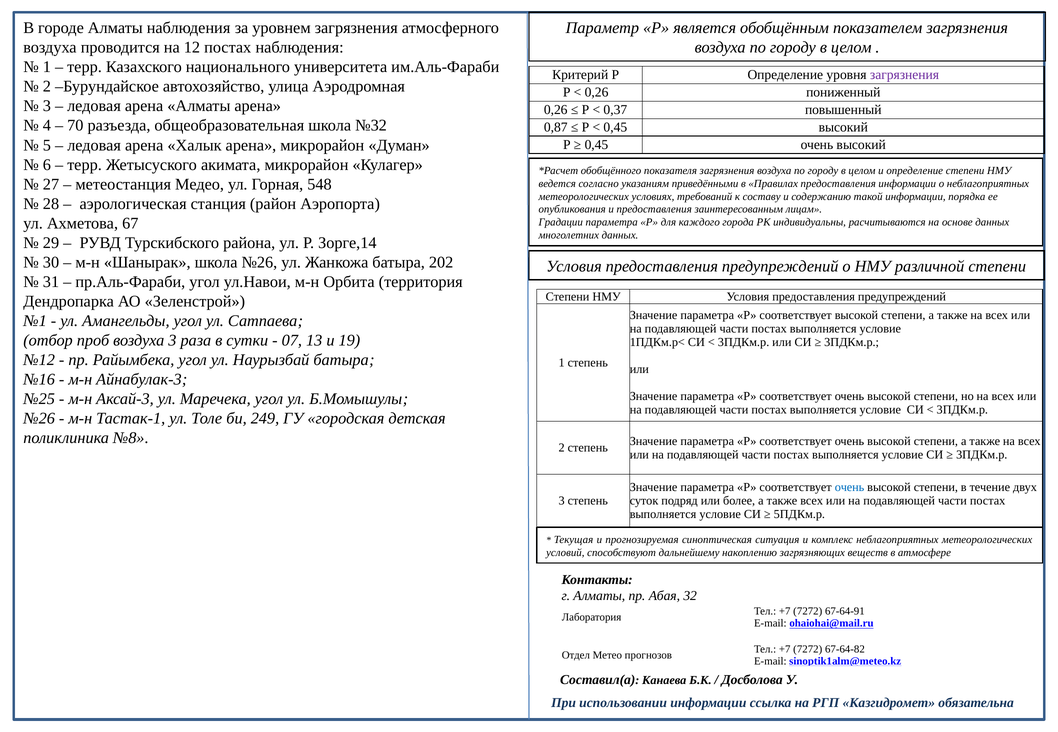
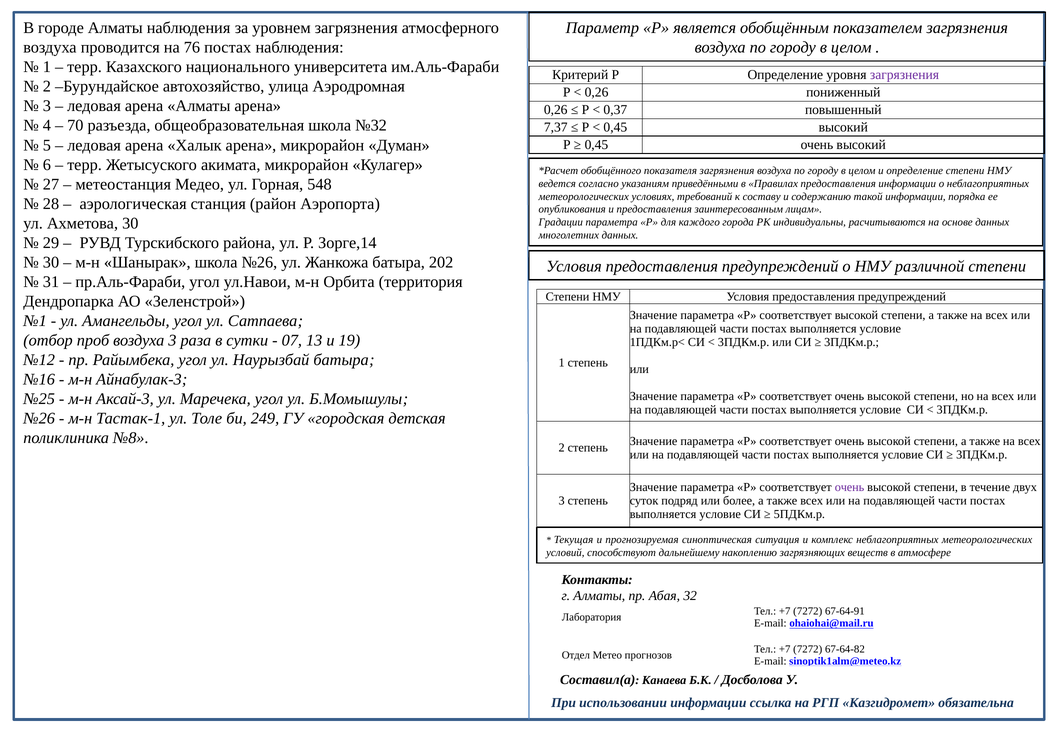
12: 12 -> 76
0,87: 0,87 -> 7,37
Ахметова 67: 67 -> 30
очень at (850, 487) colour: blue -> purple
